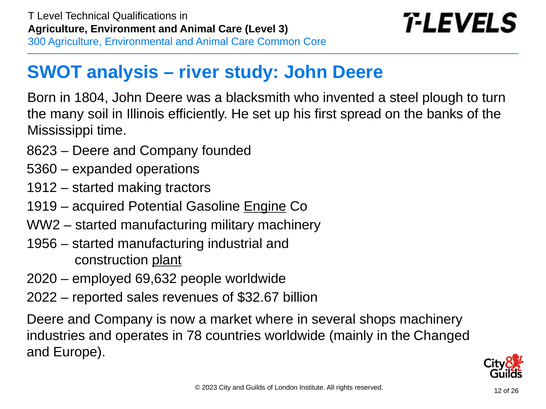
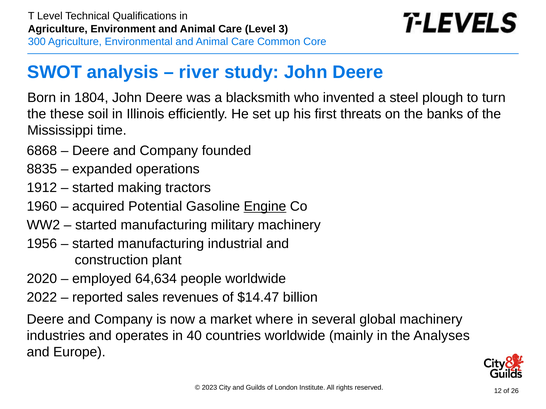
many: many -> these
spread: spread -> threats
8623: 8623 -> 6868
5360: 5360 -> 8835
1919: 1919 -> 1960
plant underline: present -> none
69,632: 69,632 -> 64,634
$32.67: $32.67 -> $14.47
shops: shops -> global
78: 78 -> 40
Changed: Changed -> Analyses
